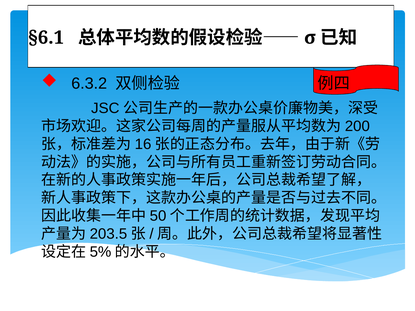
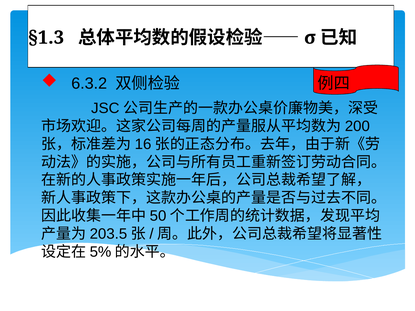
§6.1: §6.1 -> §1.3
